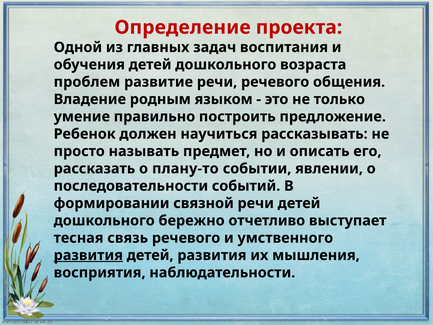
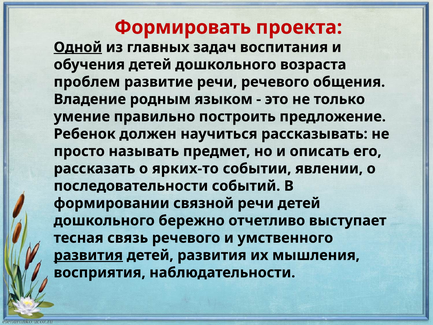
Определение: Определение -> Формировать
Одной underline: none -> present
плану-то: плану-то -> ярких-то
